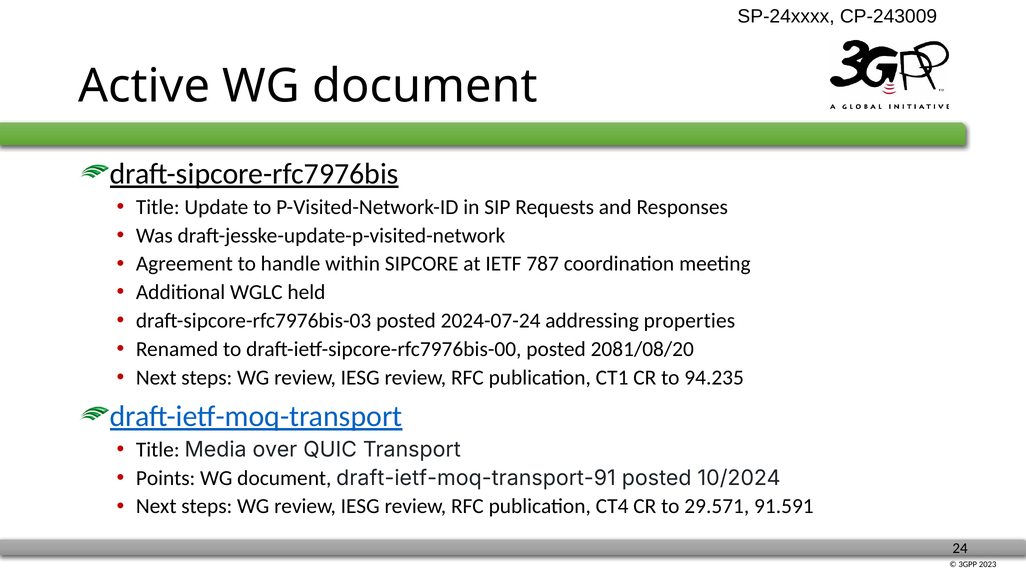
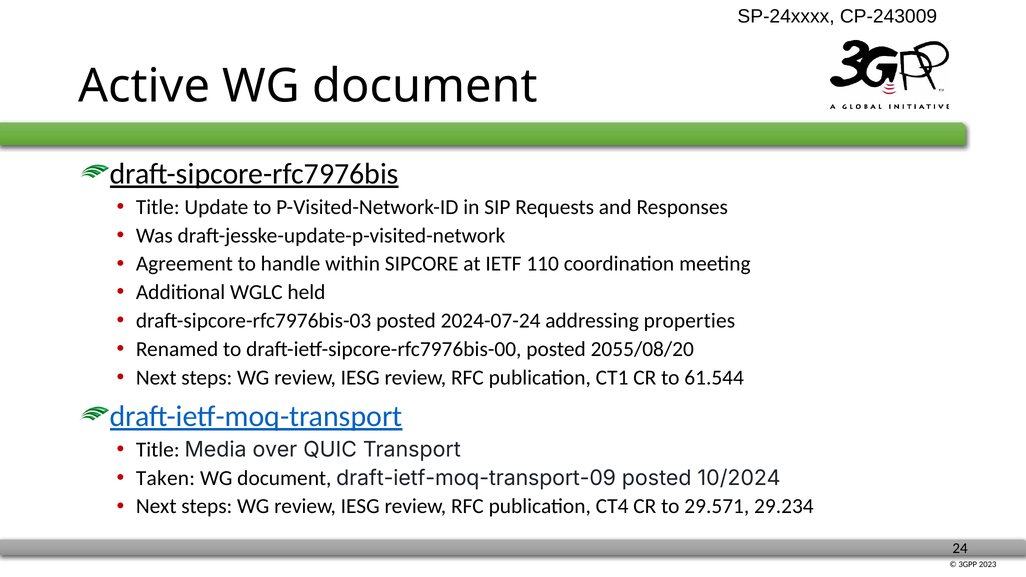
787: 787 -> 110
2081/08/20: 2081/08/20 -> 2055/08/20
94.235: 94.235 -> 61.544
Points: Points -> Taken
draft-ietf-moq-transport-91: draft-ietf-moq-transport-91 -> draft-ietf-moq-transport-09
91.591: 91.591 -> 29.234
